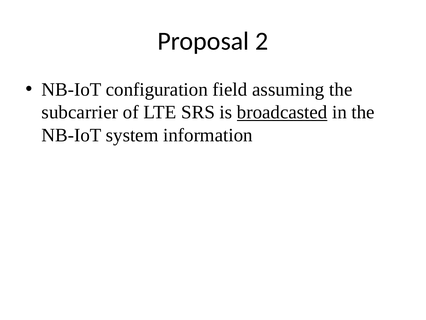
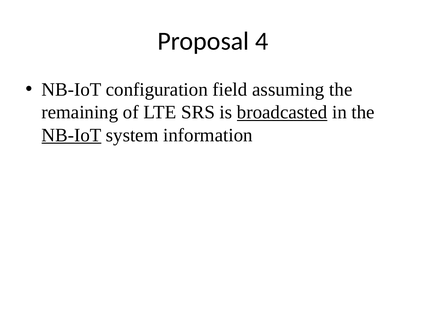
2: 2 -> 4
subcarrier: subcarrier -> remaining
NB-IoT at (71, 135) underline: none -> present
